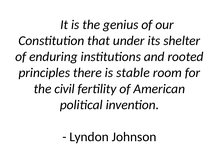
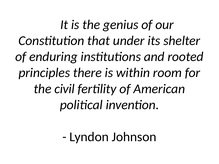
stable: stable -> within
